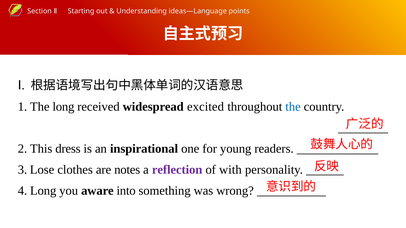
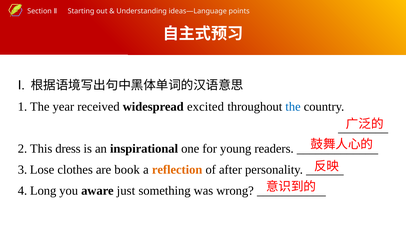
The long: long -> year
notes: notes -> book
reflection colour: purple -> orange
with: with -> after
into: into -> just
